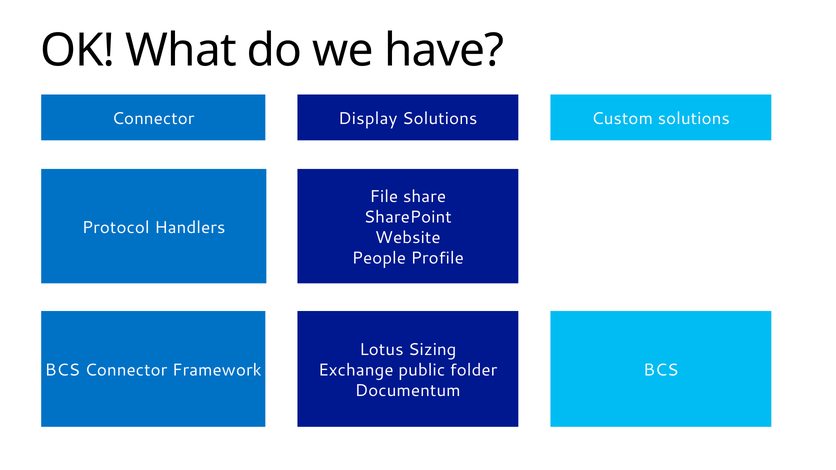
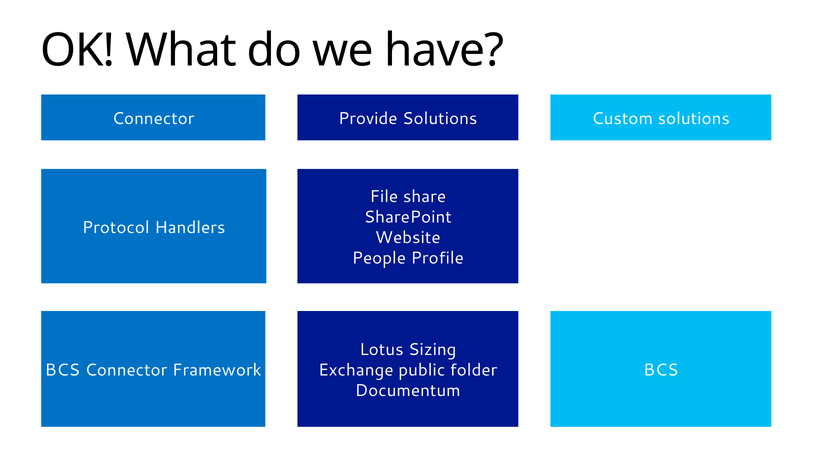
Display: Display -> Provide
